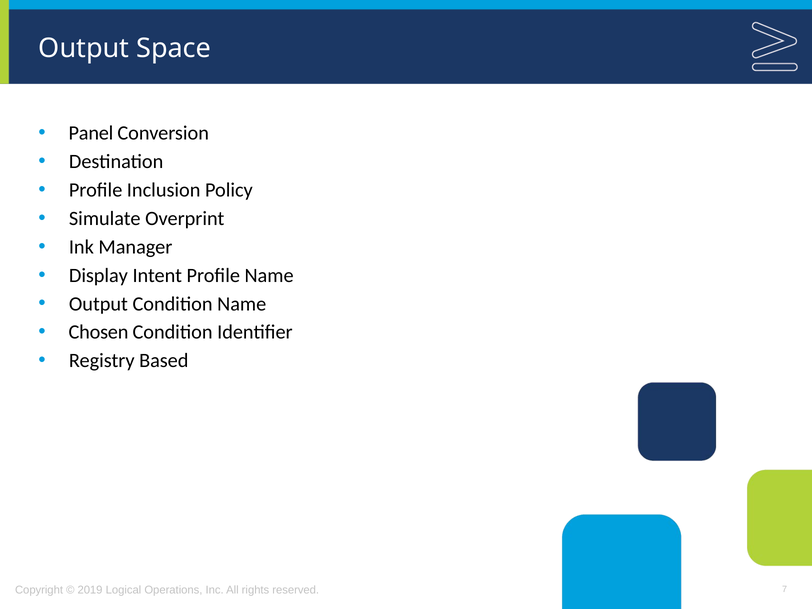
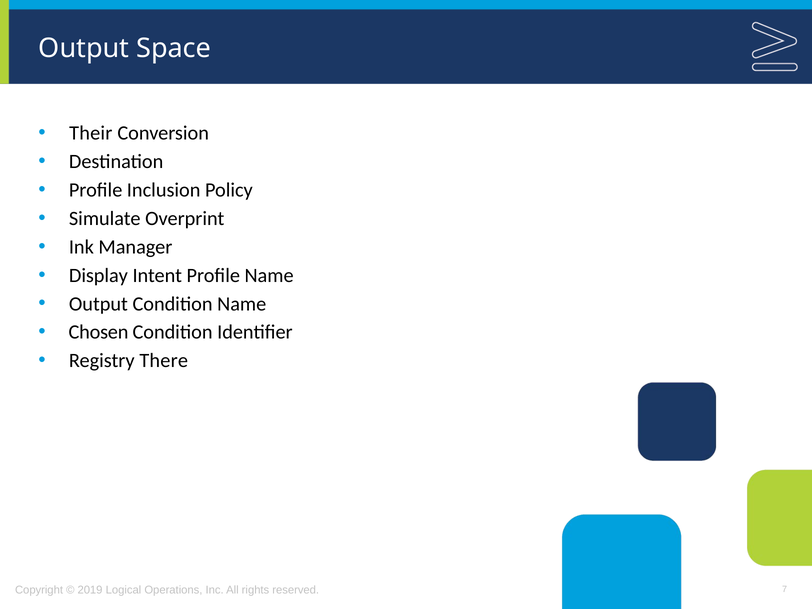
Panel: Panel -> Their
Based: Based -> There
